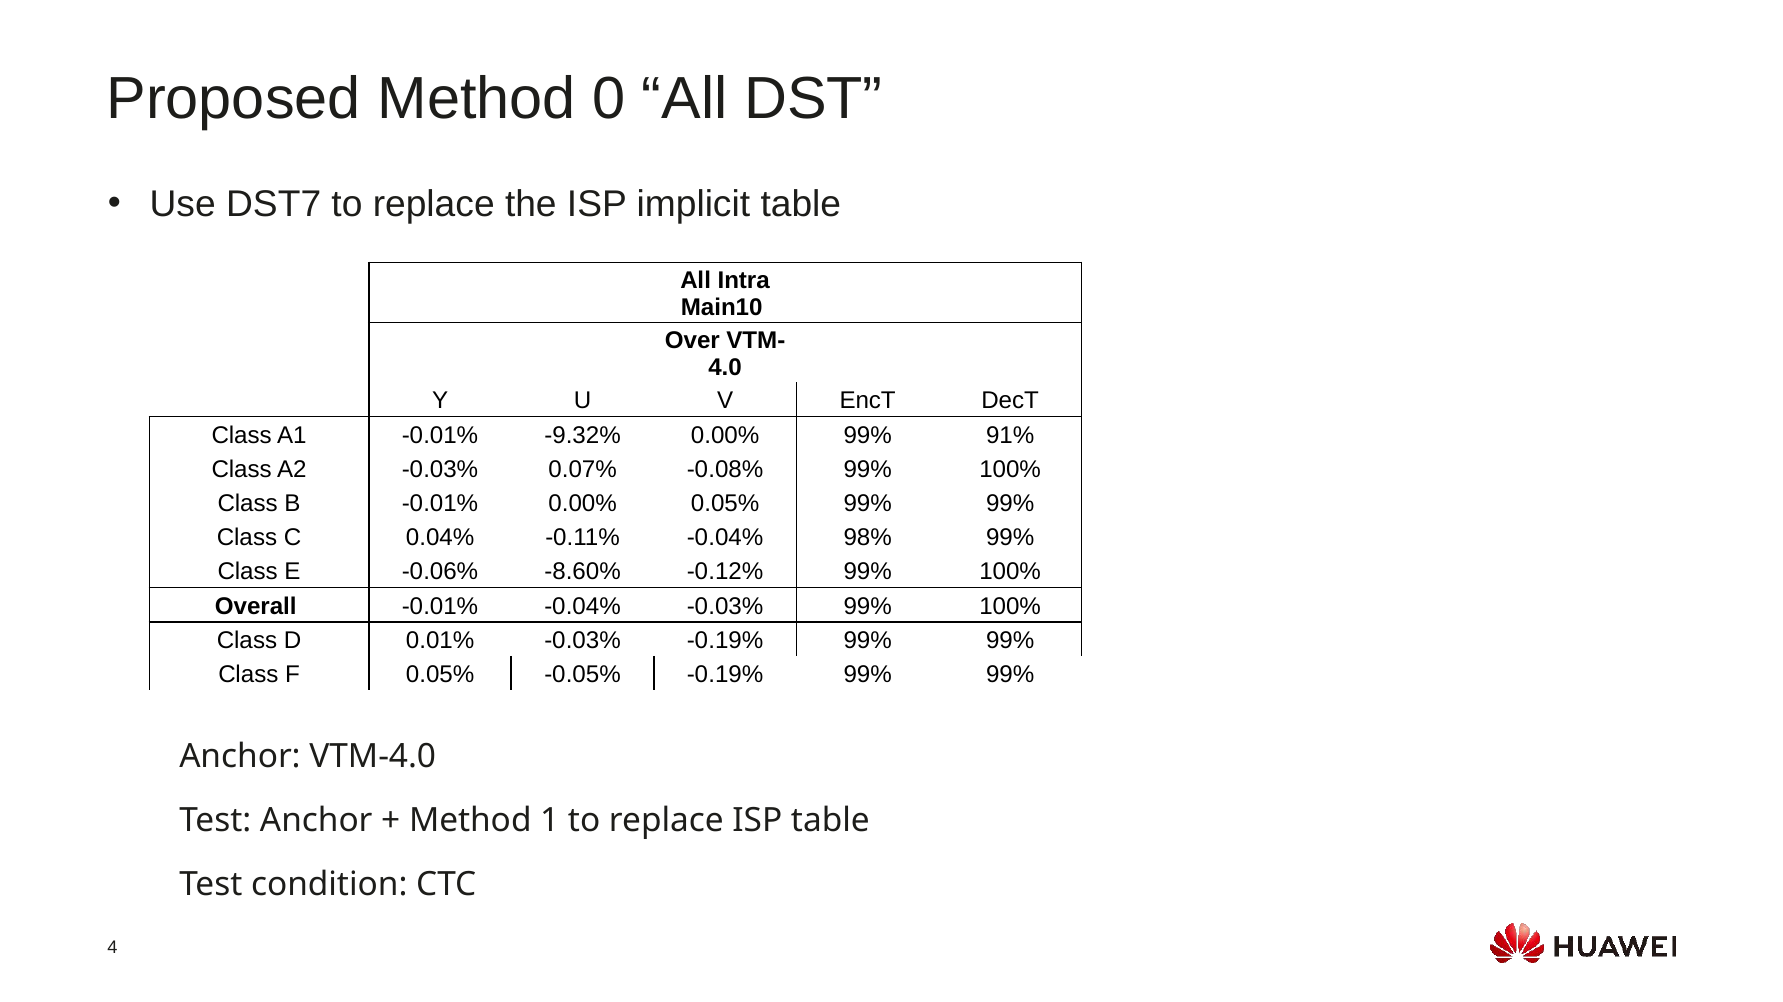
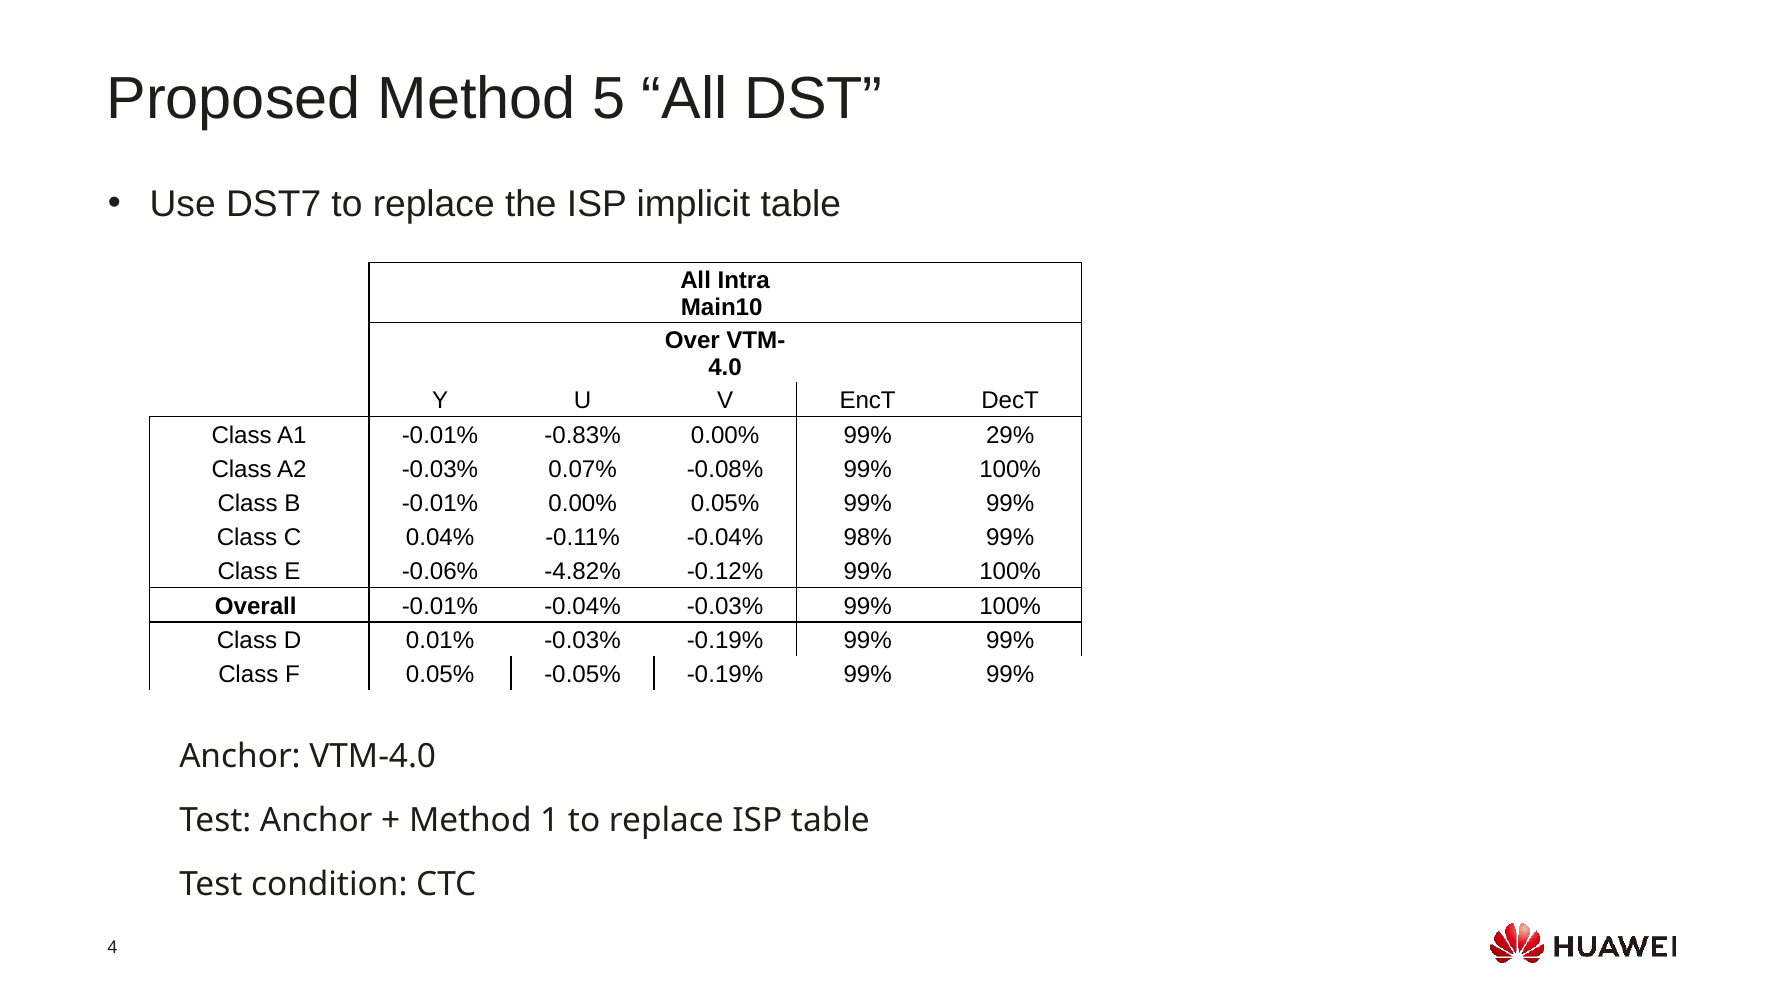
0: 0 -> 5
-9.32%: -9.32% -> -0.83%
91%: 91% -> 29%
-8.60%: -8.60% -> -4.82%
